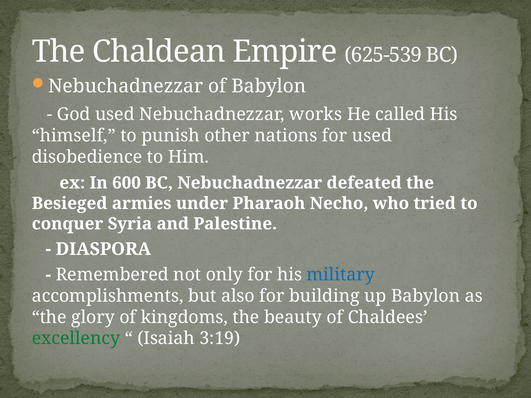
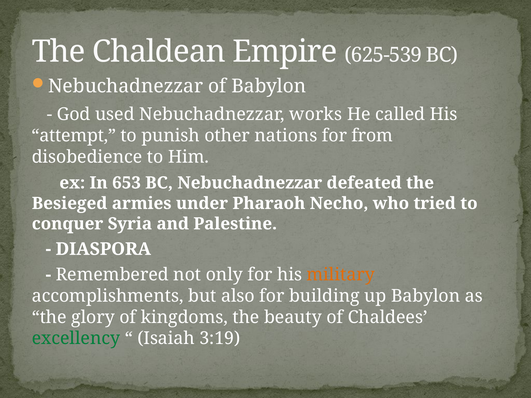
himself: himself -> attempt
for used: used -> from
600: 600 -> 653
military colour: blue -> orange
